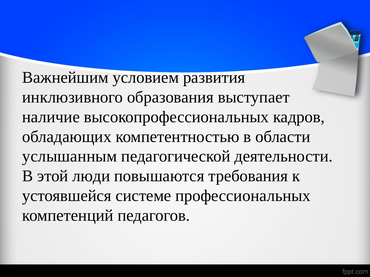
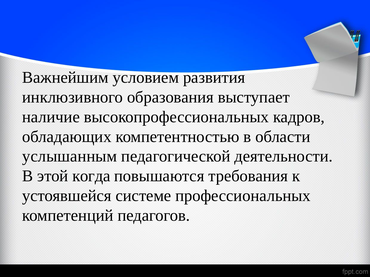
люди: люди -> когда
